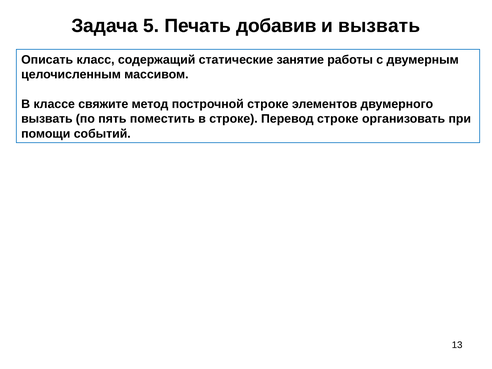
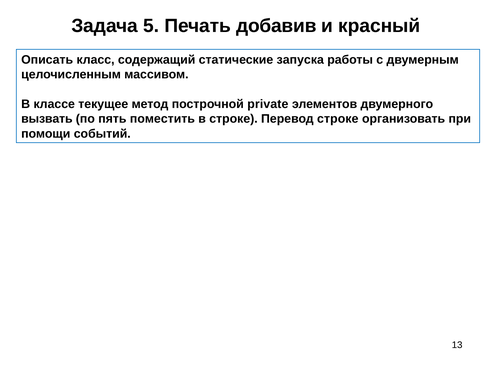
и вызвать: вызвать -> красный
занятие: занятие -> запуска
свяжите: свяжите -> текущее
построчной строке: строке -> private
